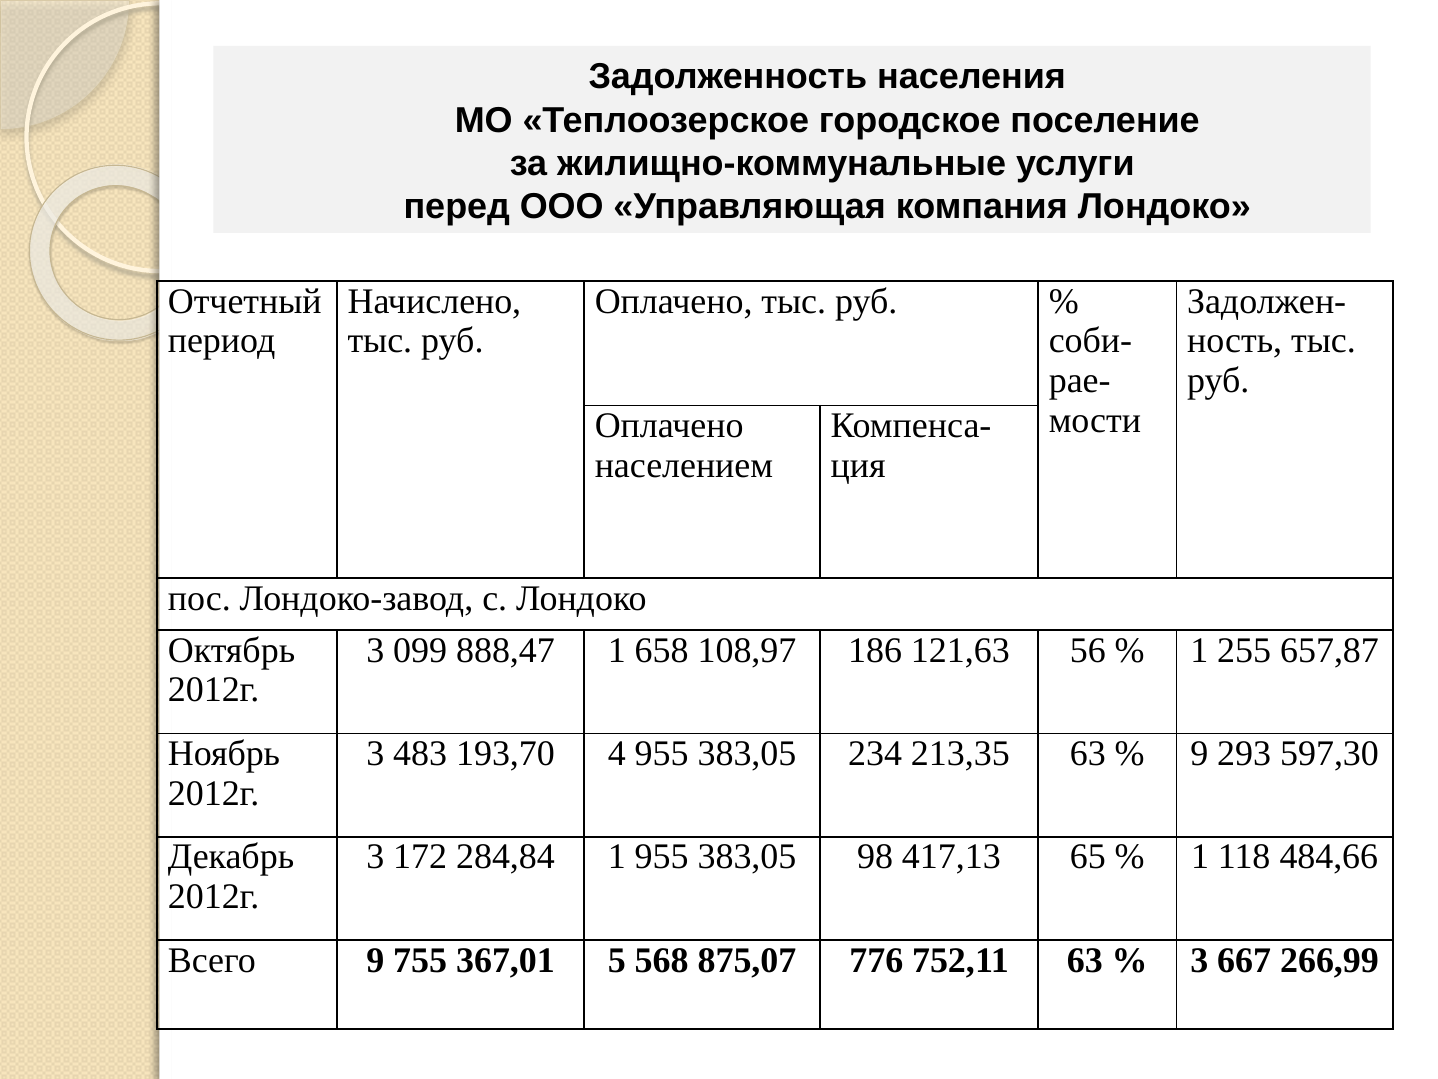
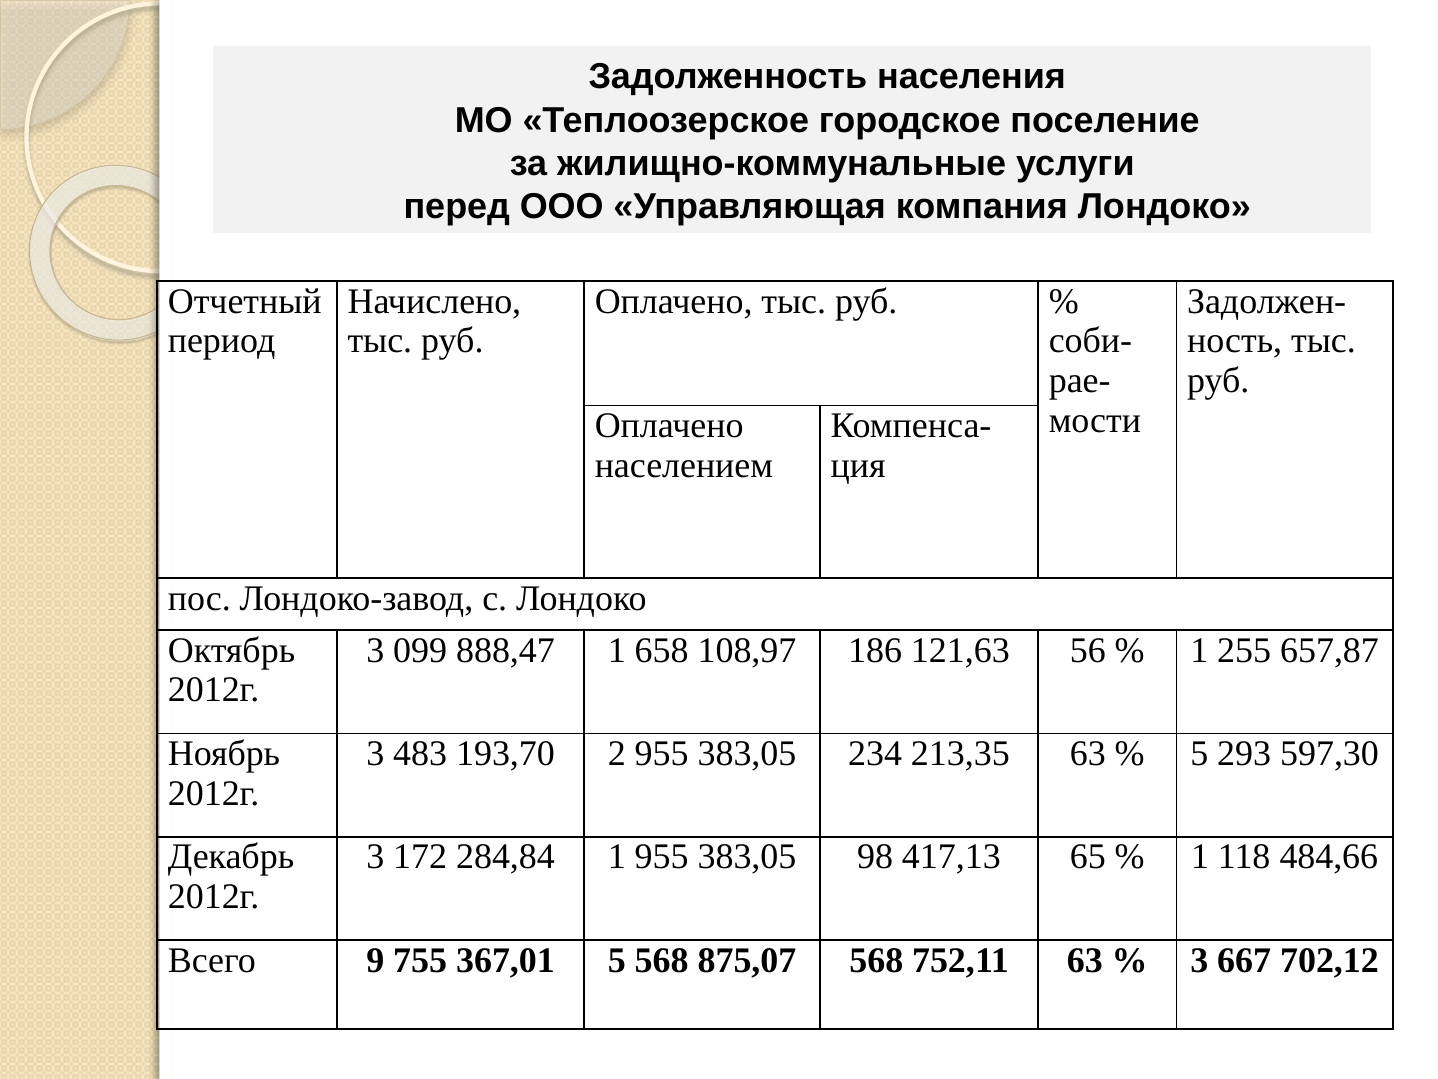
4: 4 -> 2
9 at (1199, 753): 9 -> 5
875,07 776: 776 -> 568
266,99: 266,99 -> 702,12
